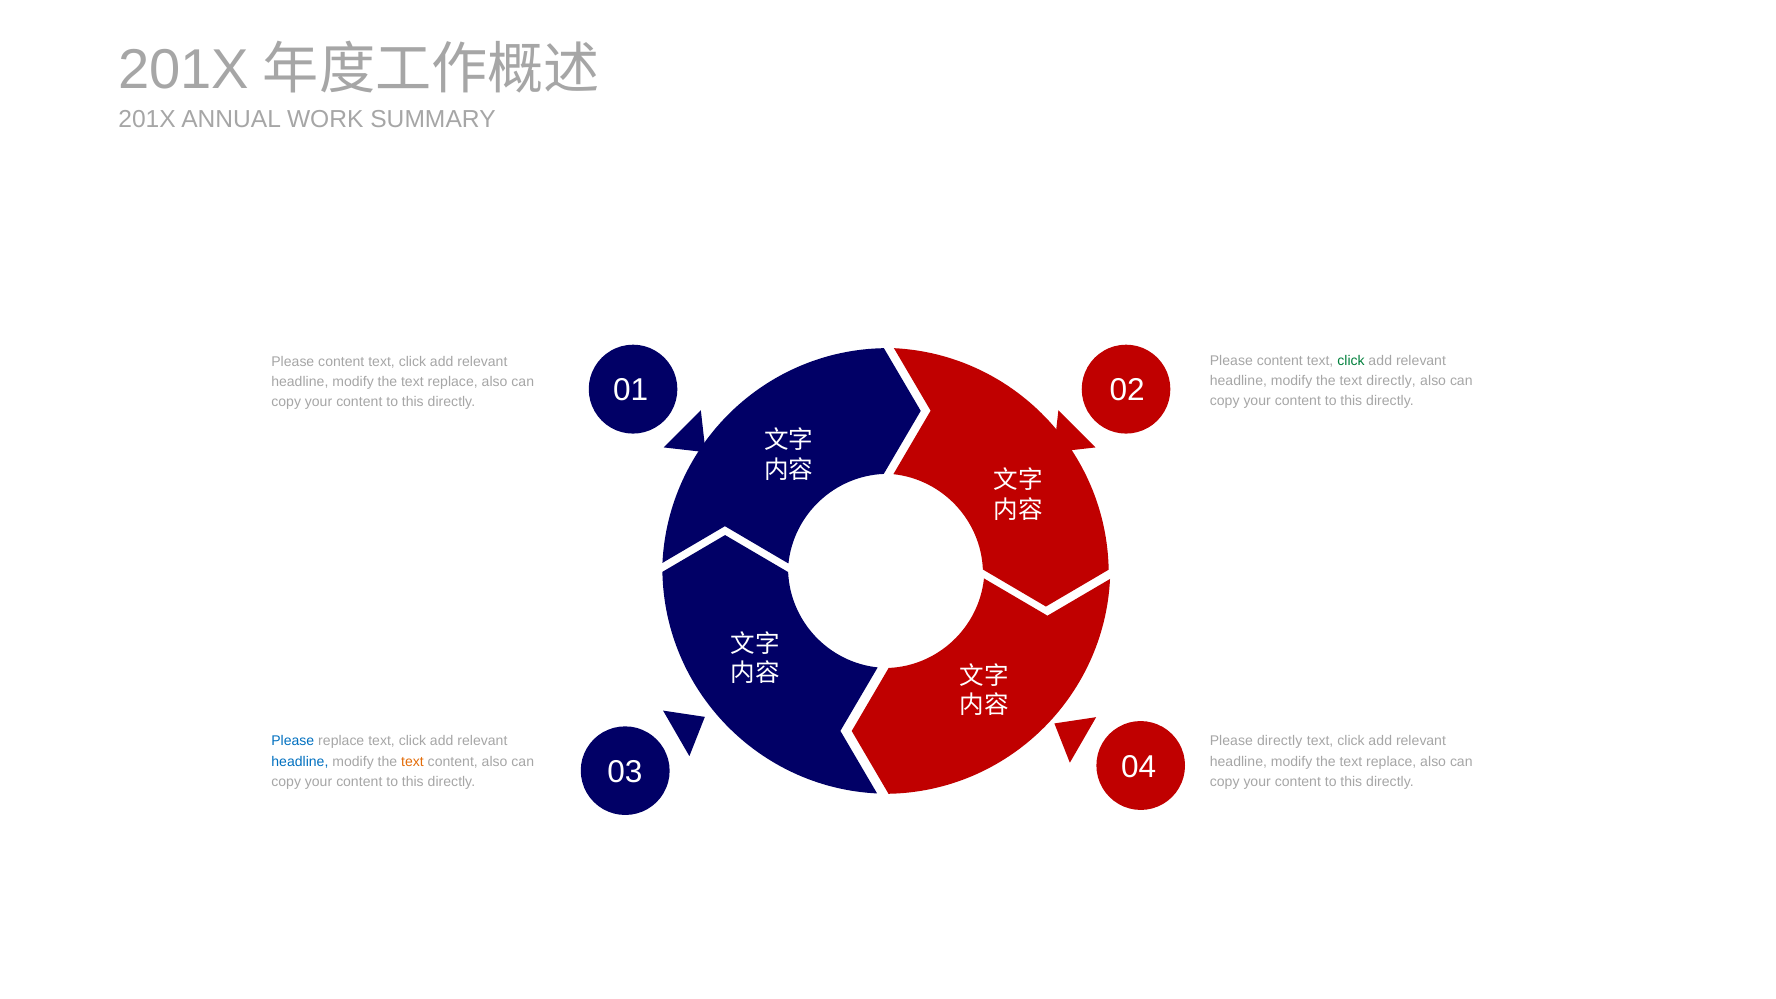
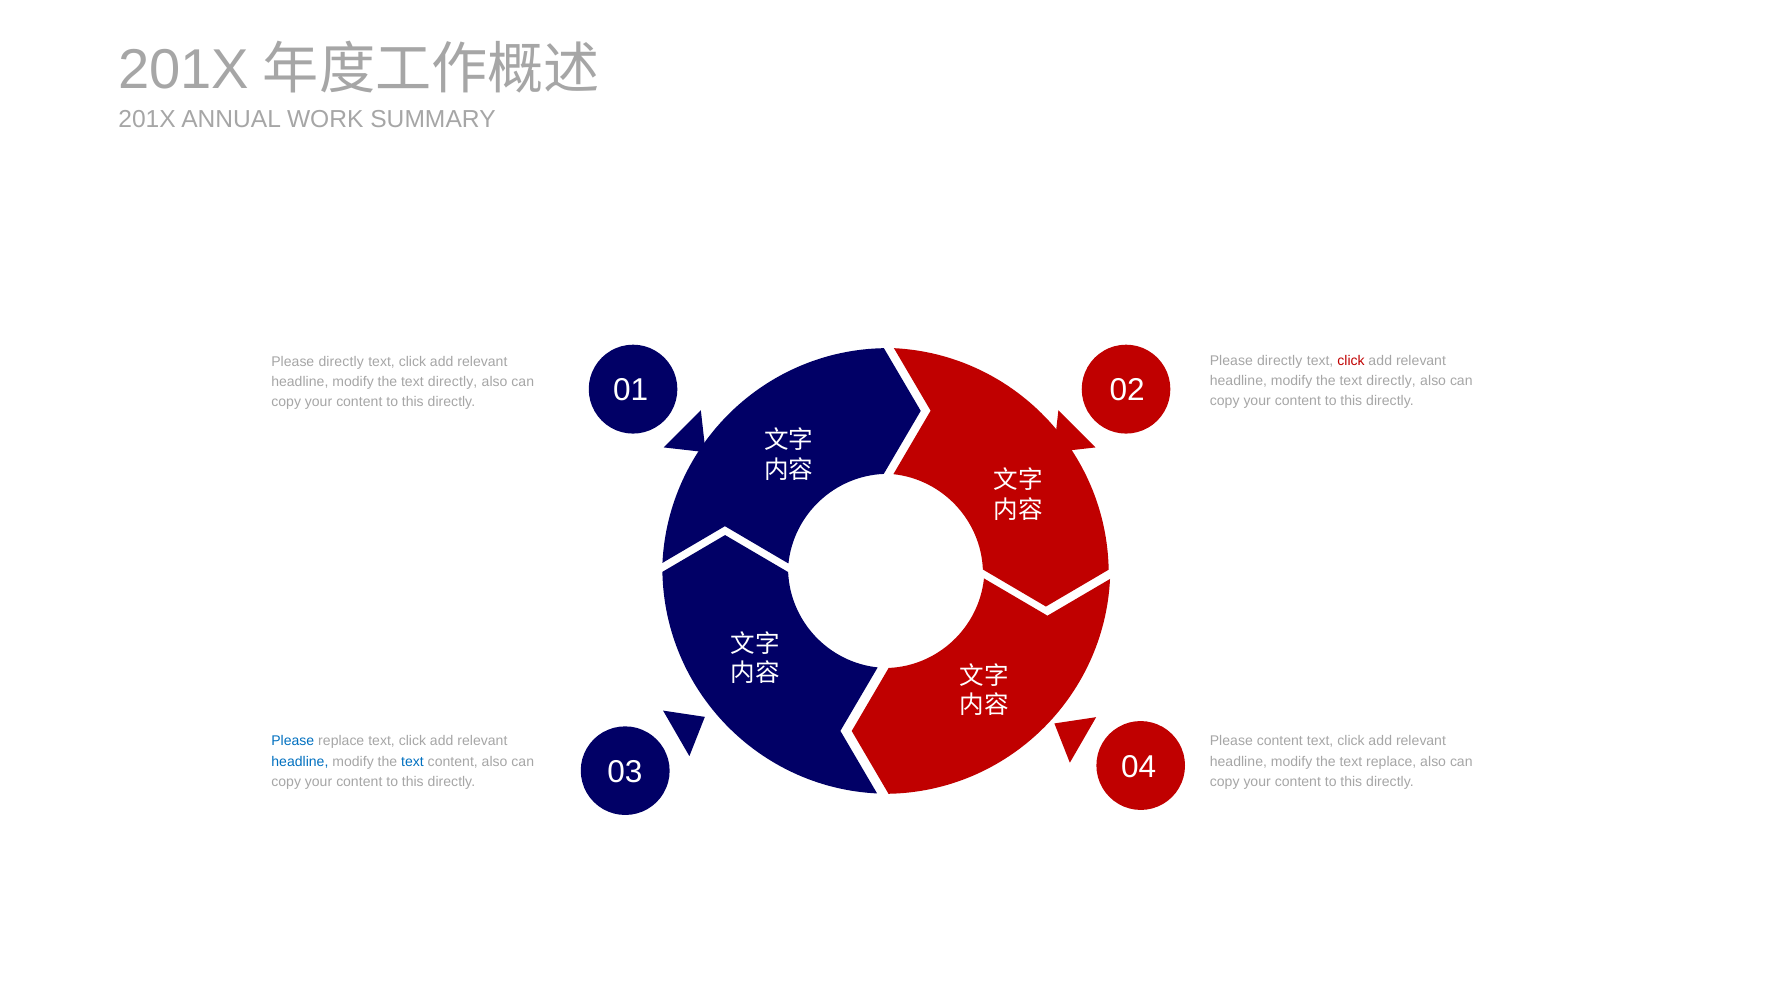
content at (1280, 361): content -> directly
click at (1351, 361) colour: green -> red
content at (341, 361): content -> directly
replace at (453, 382): replace -> directly
Please directly: directly -> content
text at (412, 761) colour: orange -> blue
